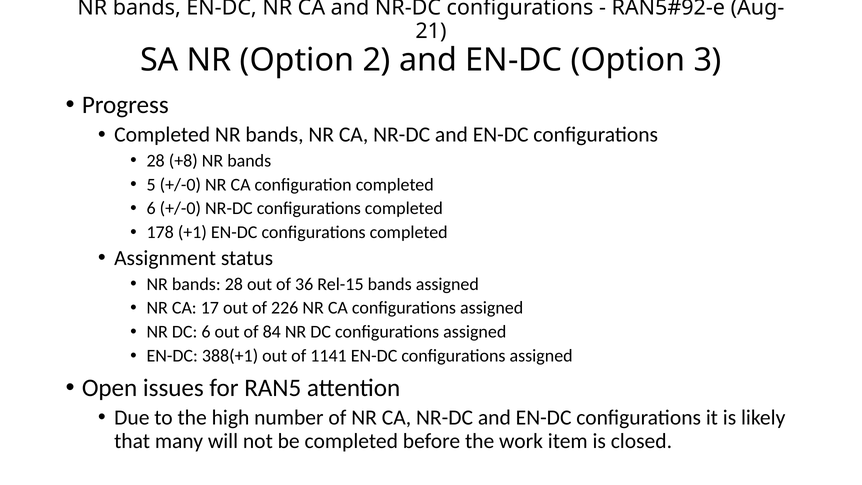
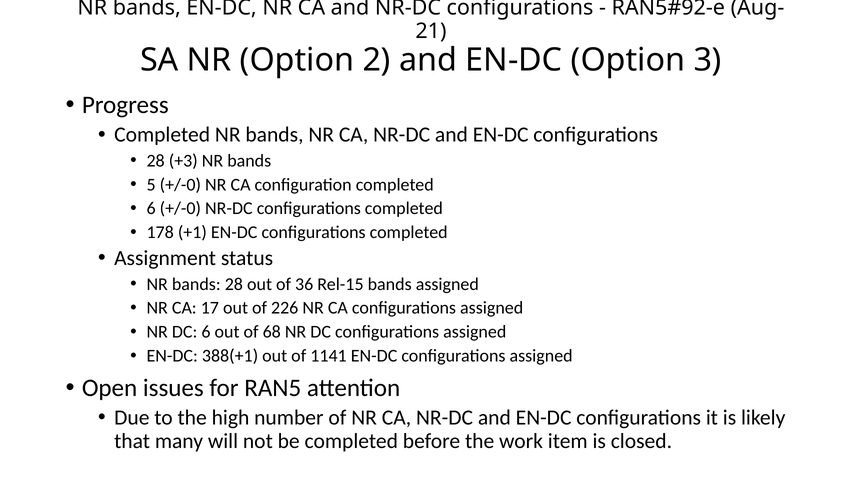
+8: +8 -> +3
84: 84 -> 68
